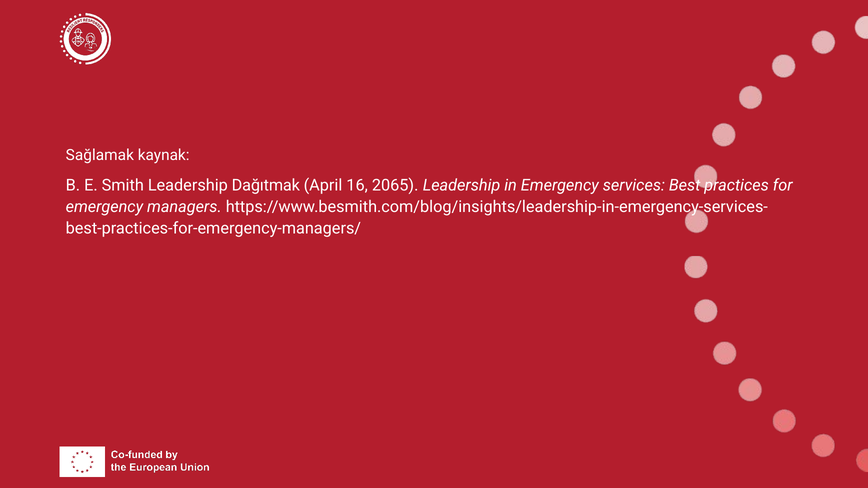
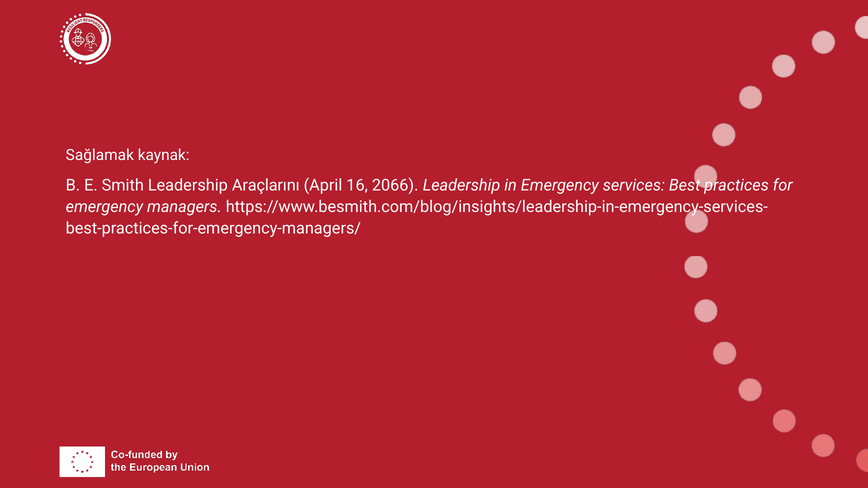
Dağıtmak: Dağıtmak -> Araçlarını
2065: 2065 -> 2066
